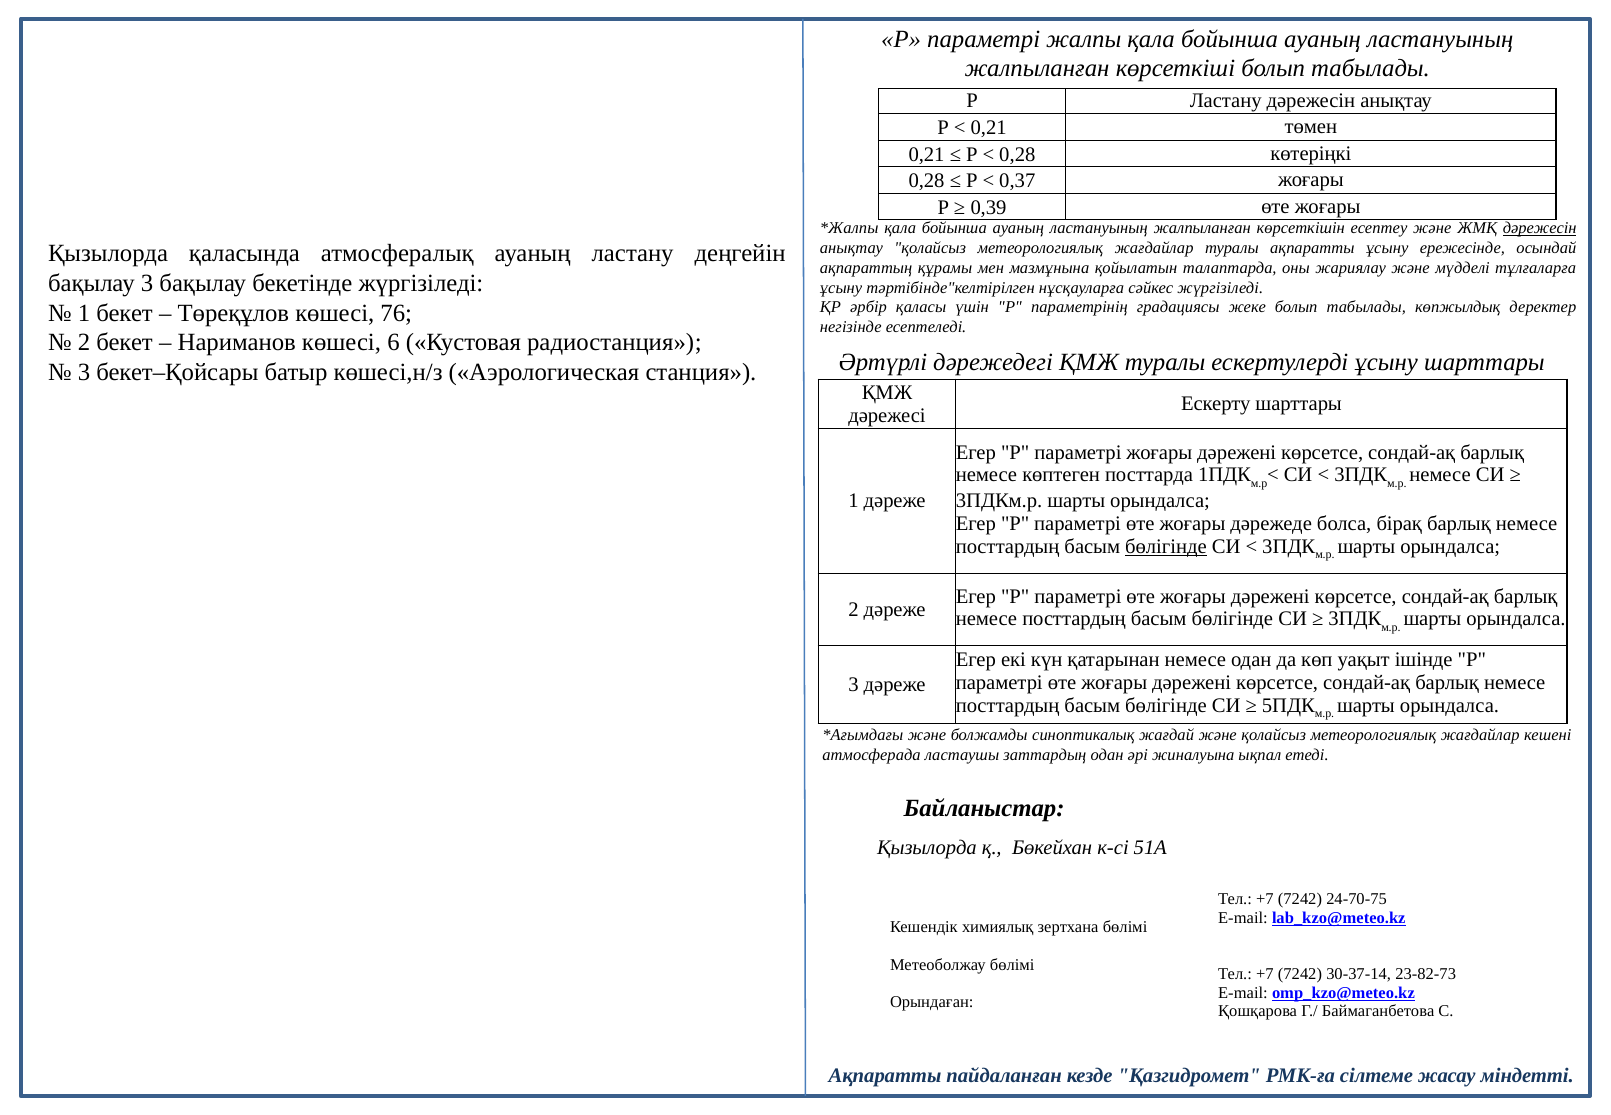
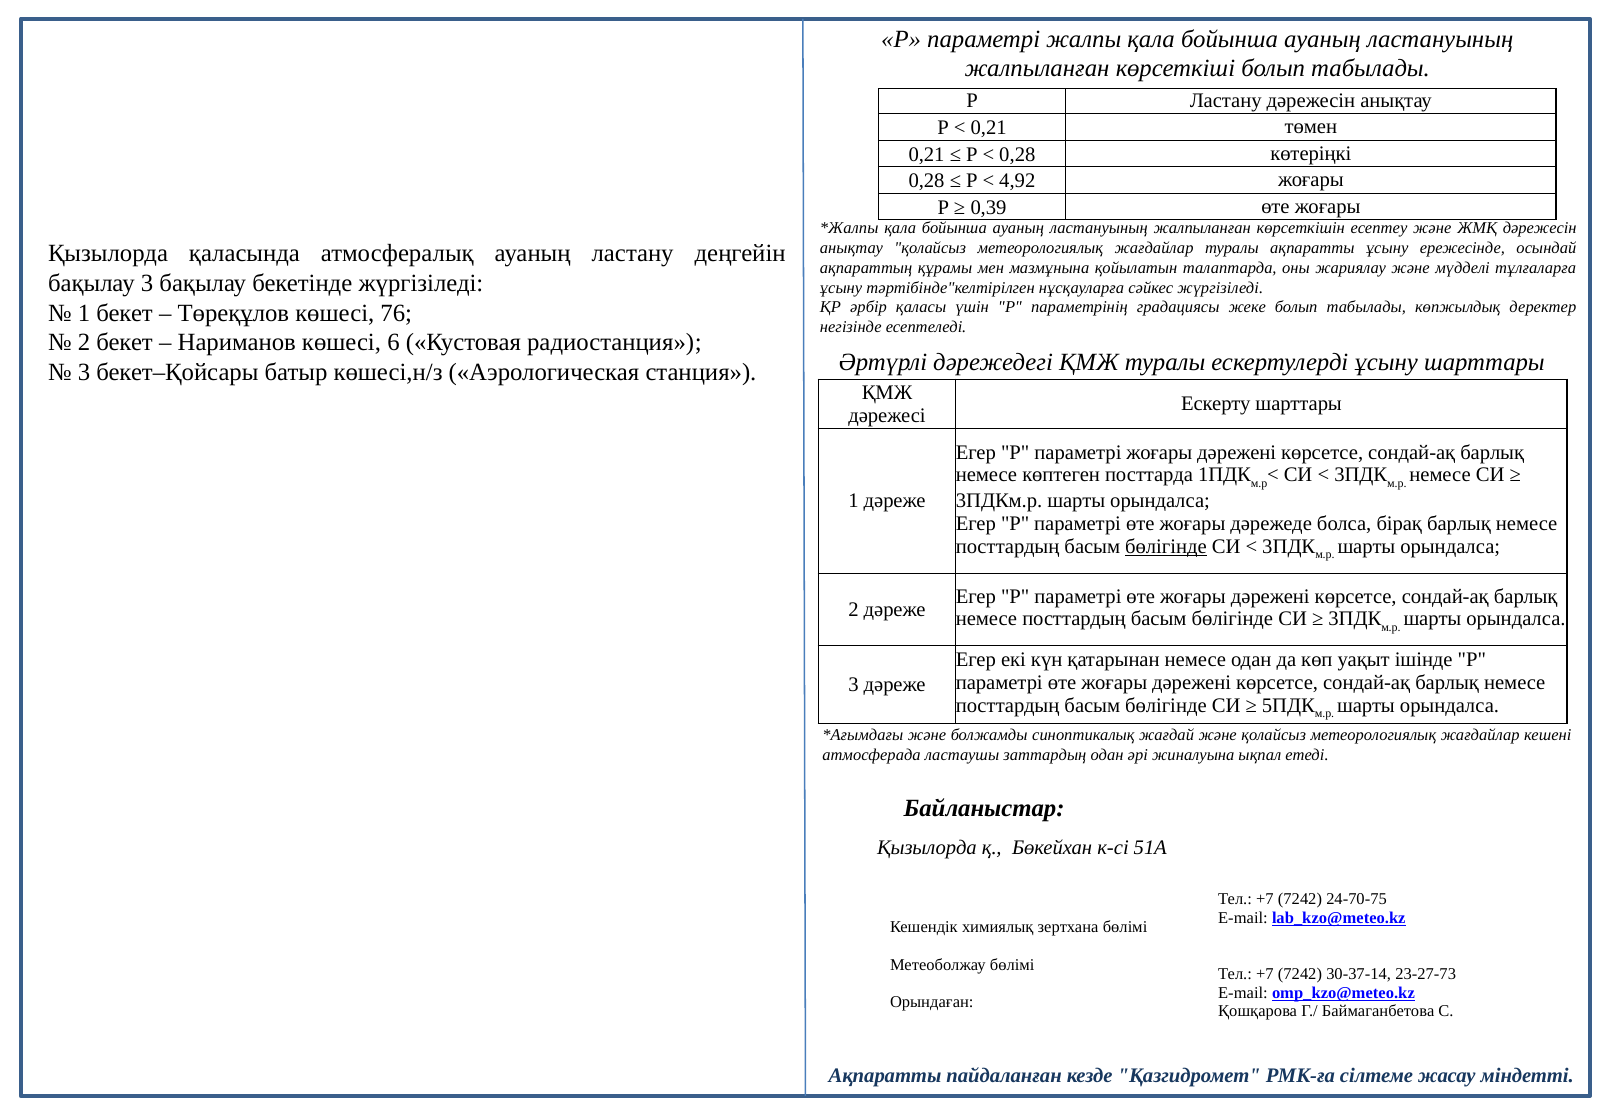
0,37: 0,37 -> 4,92
дәрежесін at (1540, 228) underline: present -> none
23-82-73: 23-82-73 -> 23-27-73
